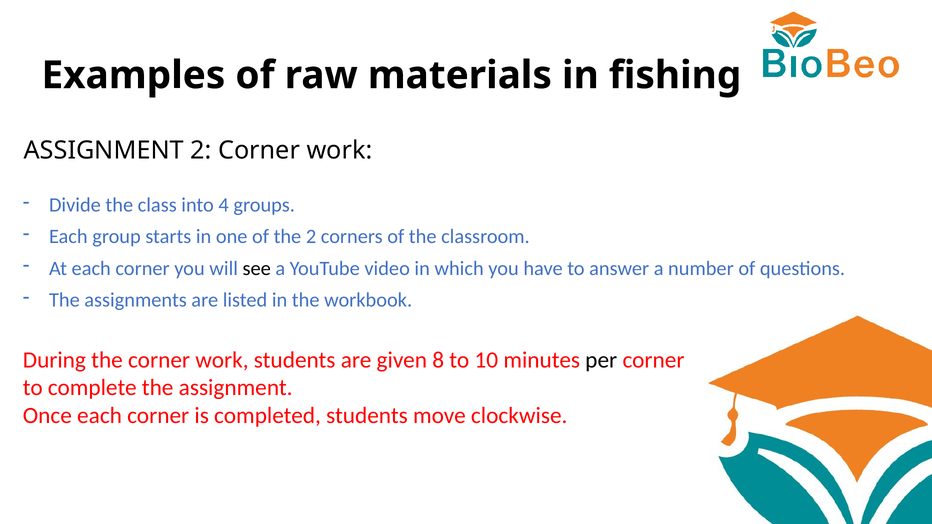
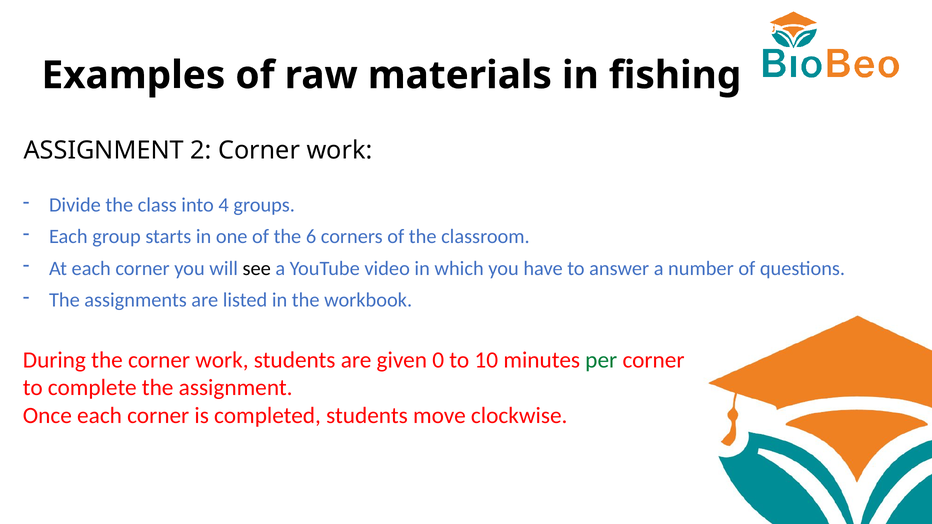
the 2: 2 -> 6
8: 8 -> 0
per colour: black -> green
